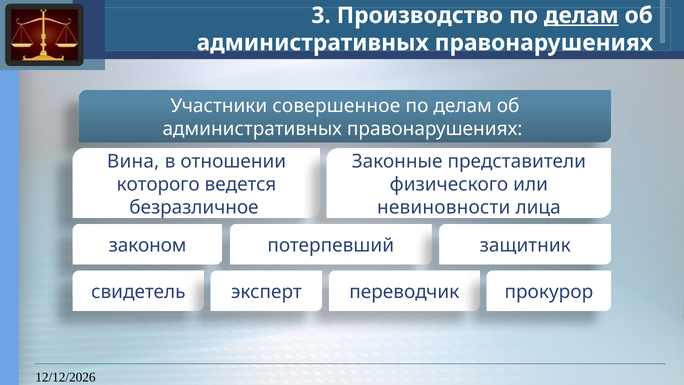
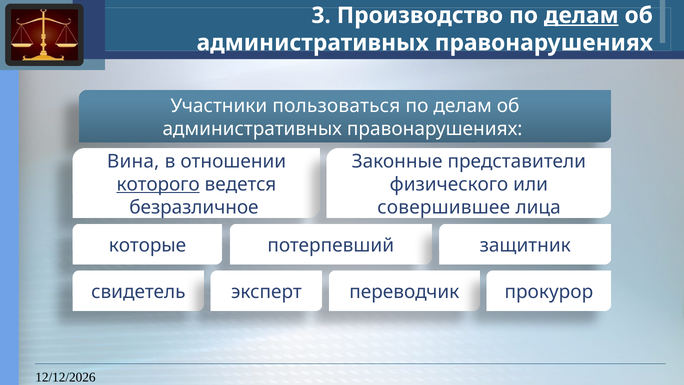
совершенное: совершенное -> пользоваться
которого underline: none -> present
невиновности: невиновности -> совершившее
законом: законом -> которые
